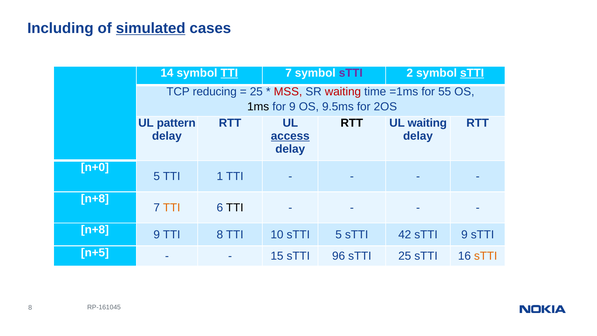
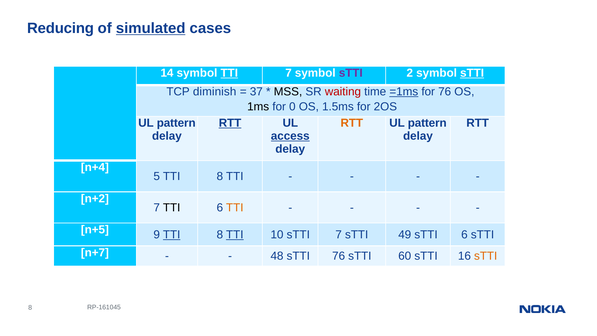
Including: Including -> Reducing
reducing: reducing -> diminish
25 at (256, 92): 25 -> 37
MSS colour: red -> black
=1ms underline: none -> present
for 55: 55 -> 76
for 9: 9 -> 0
9.5ms: 9.5ms -> 1.5ms
RTT at (230, 123) underline: none -> present
RTT at (352, 123) colour: black -> orange
waiting at (427, 123): waiting -> pattern
n+0: n+0 -> n+4
5 TTI 1: 1 -> 8
n+8 at (95, 198): n+8 -> n+2
TTI at (172, 208) colour: orange -> black
TTI at (235, 208) colour: black -> orange
n+8 at (95, 230): n+8 -> n+5
TTI at (172, 235) underline: none -> present
TTI at (235, 235) underline: none -> present
sTTI 5: 5 -> 7
42: 42 -> 49
sTTI 9: 9 -> 6
n+5: n+5 -> n+7
15: 15 -> 48
sTTI 96: 96 -> 76
sTTI 25: 25 -> 60
